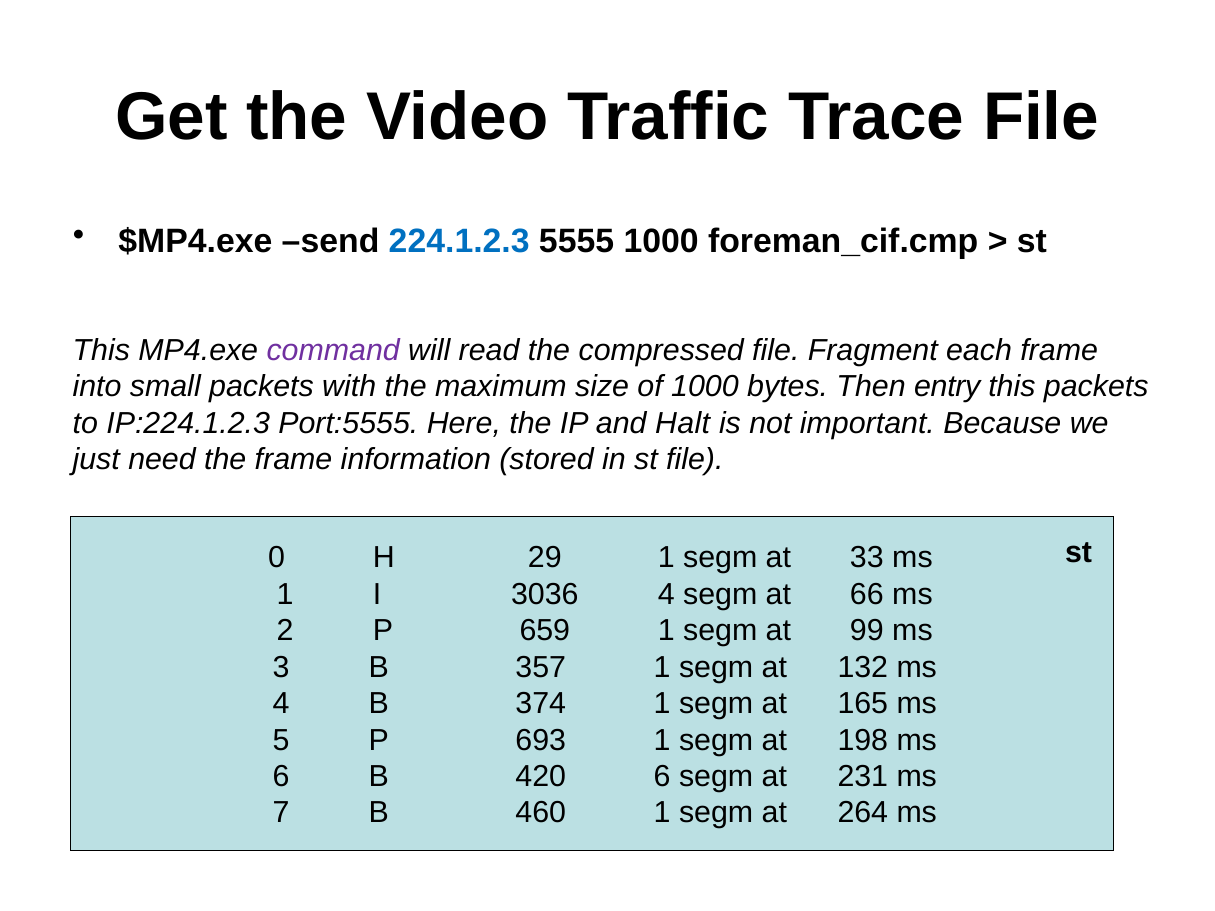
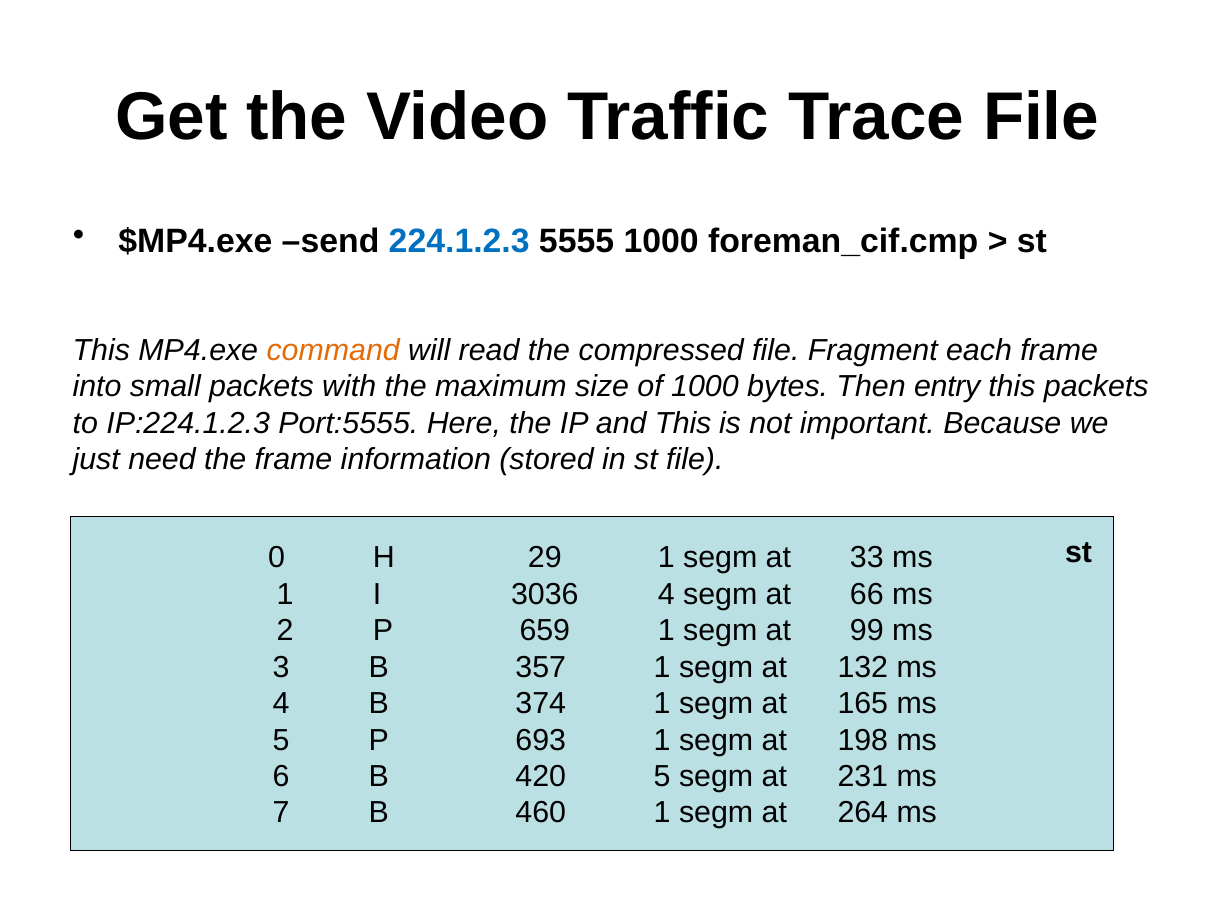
command colour: purple -> orange
and Halt: Halt -> This
420 6: 6 -> 5
